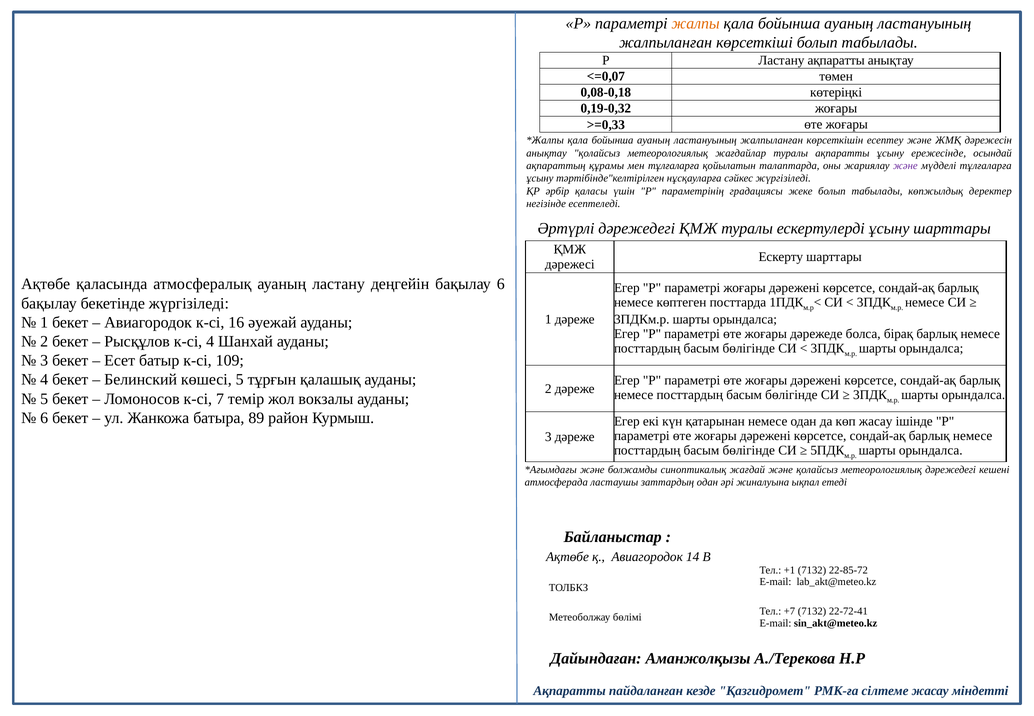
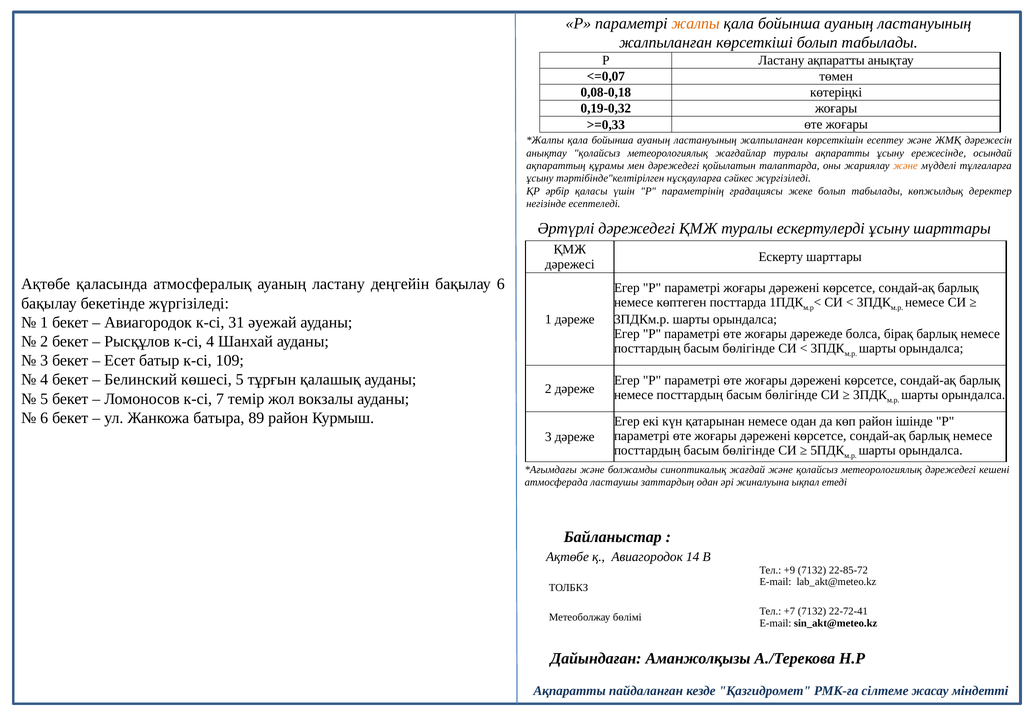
мен тұлғаларға: тұлғаларға -> дәрежедегі
және at (905, 166) colour: purple -> orange
16: 16 -> 31
көп жасау: жасау -> район
+1: +1 -> +9
